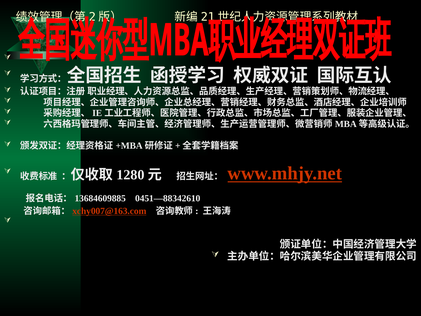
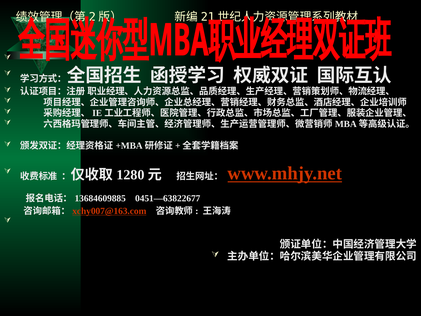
0451—88342610: 0451—88342610 -> 0451—63822677
